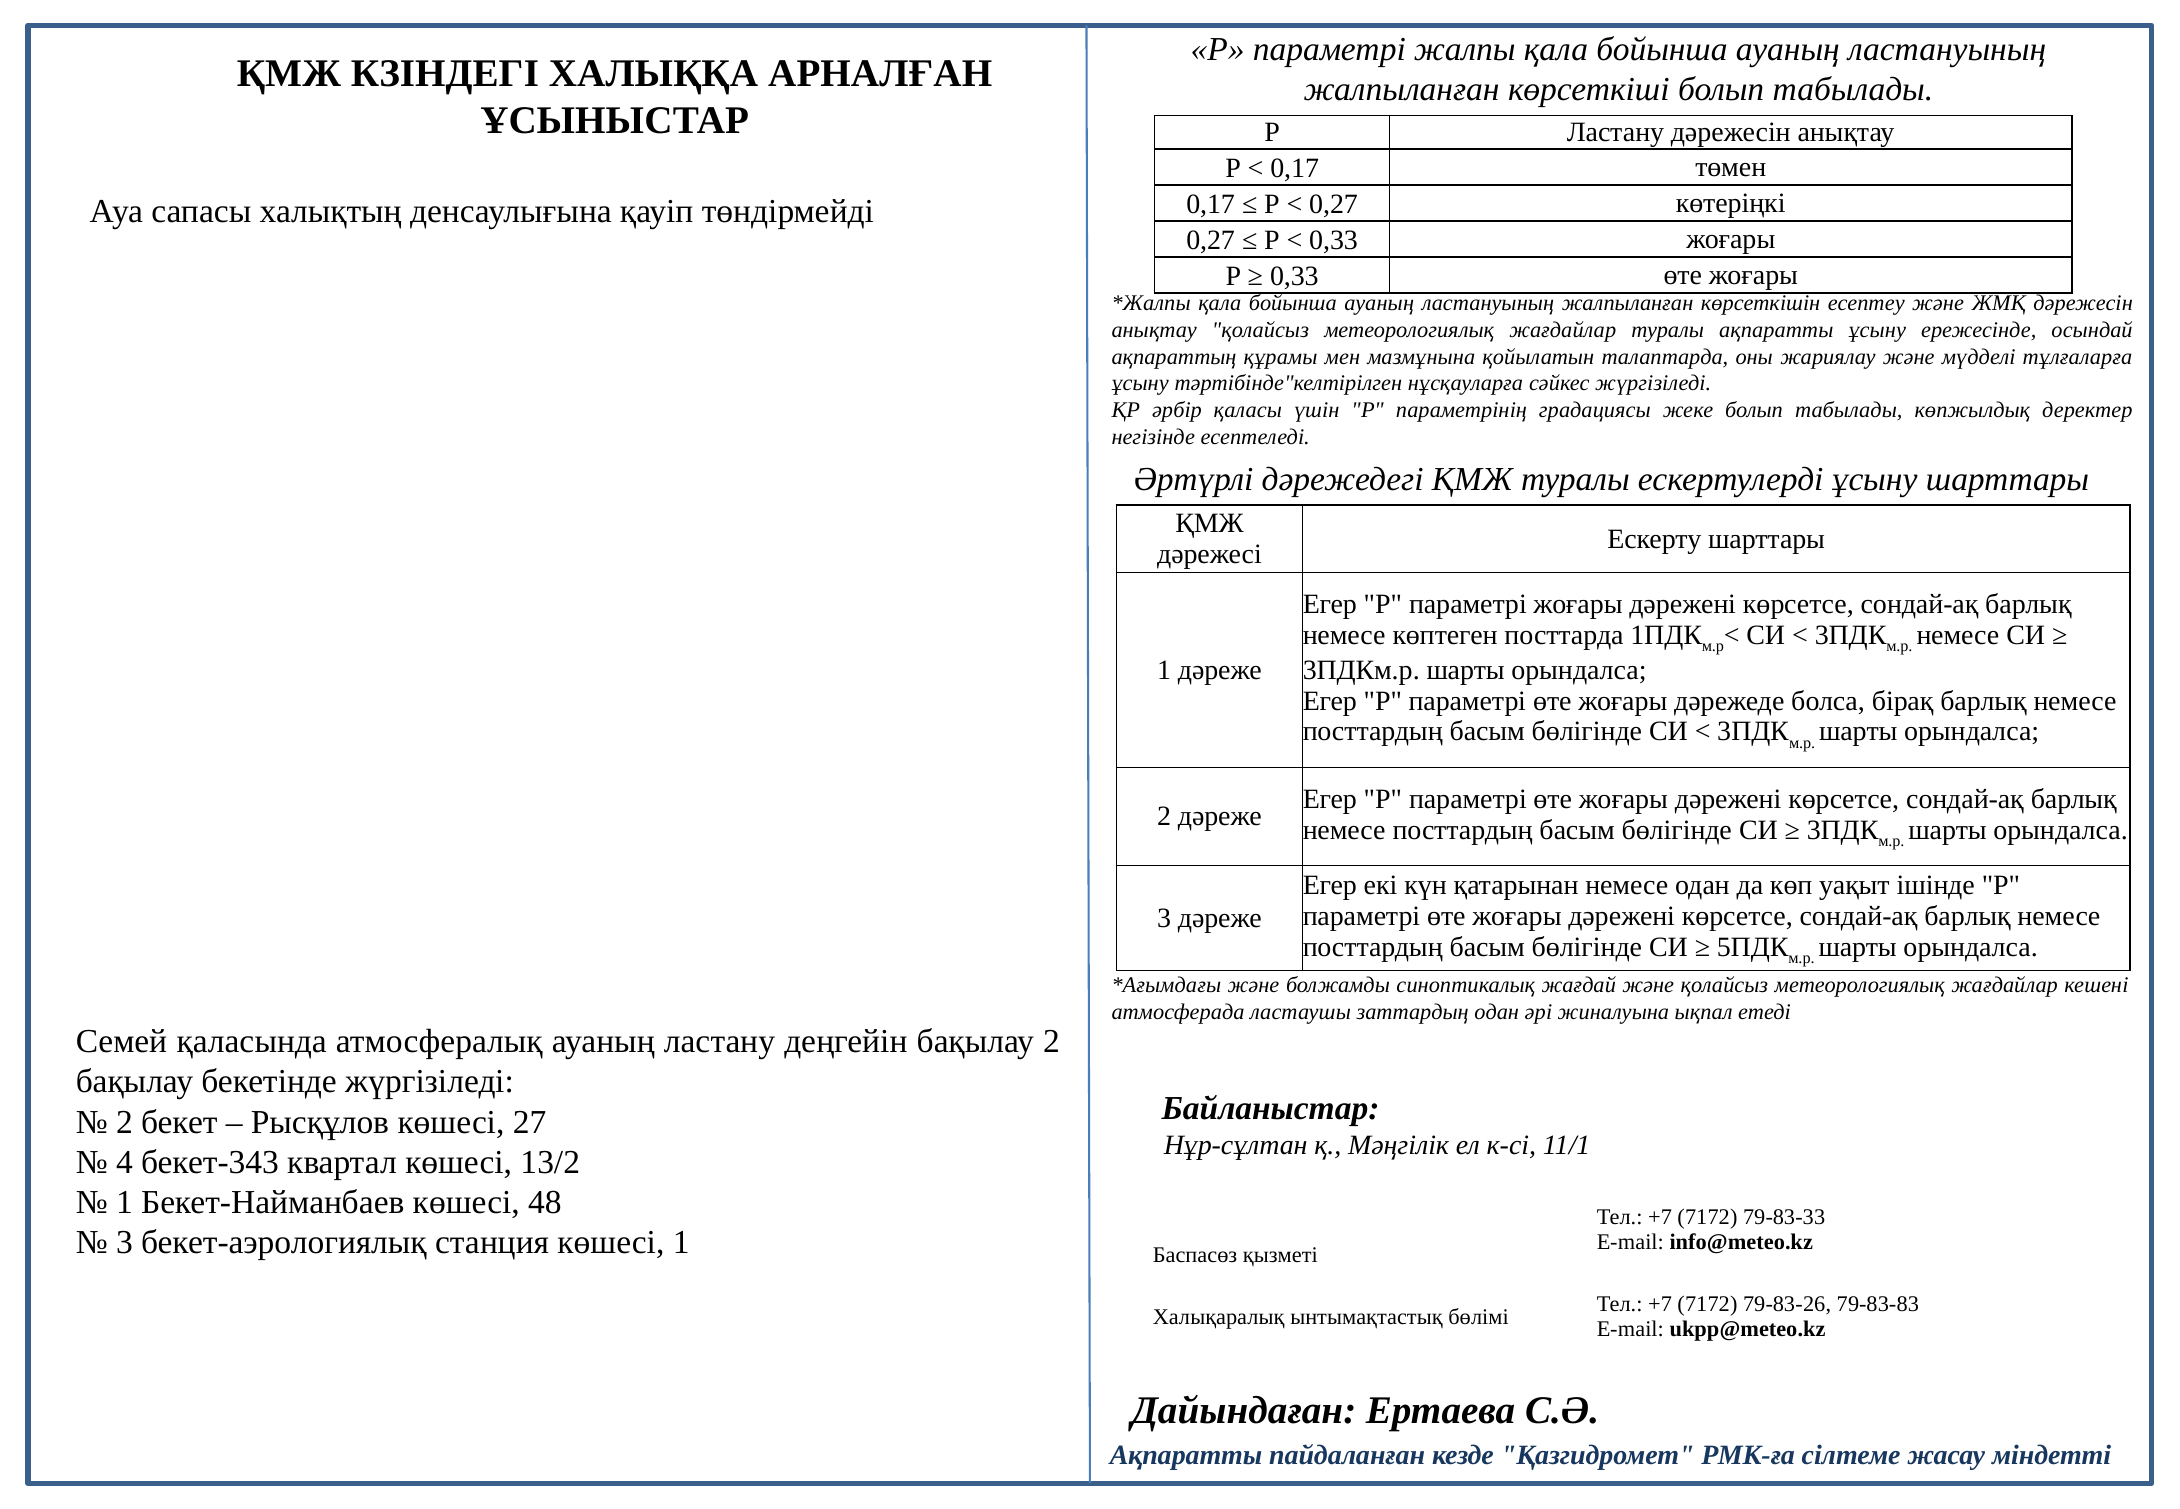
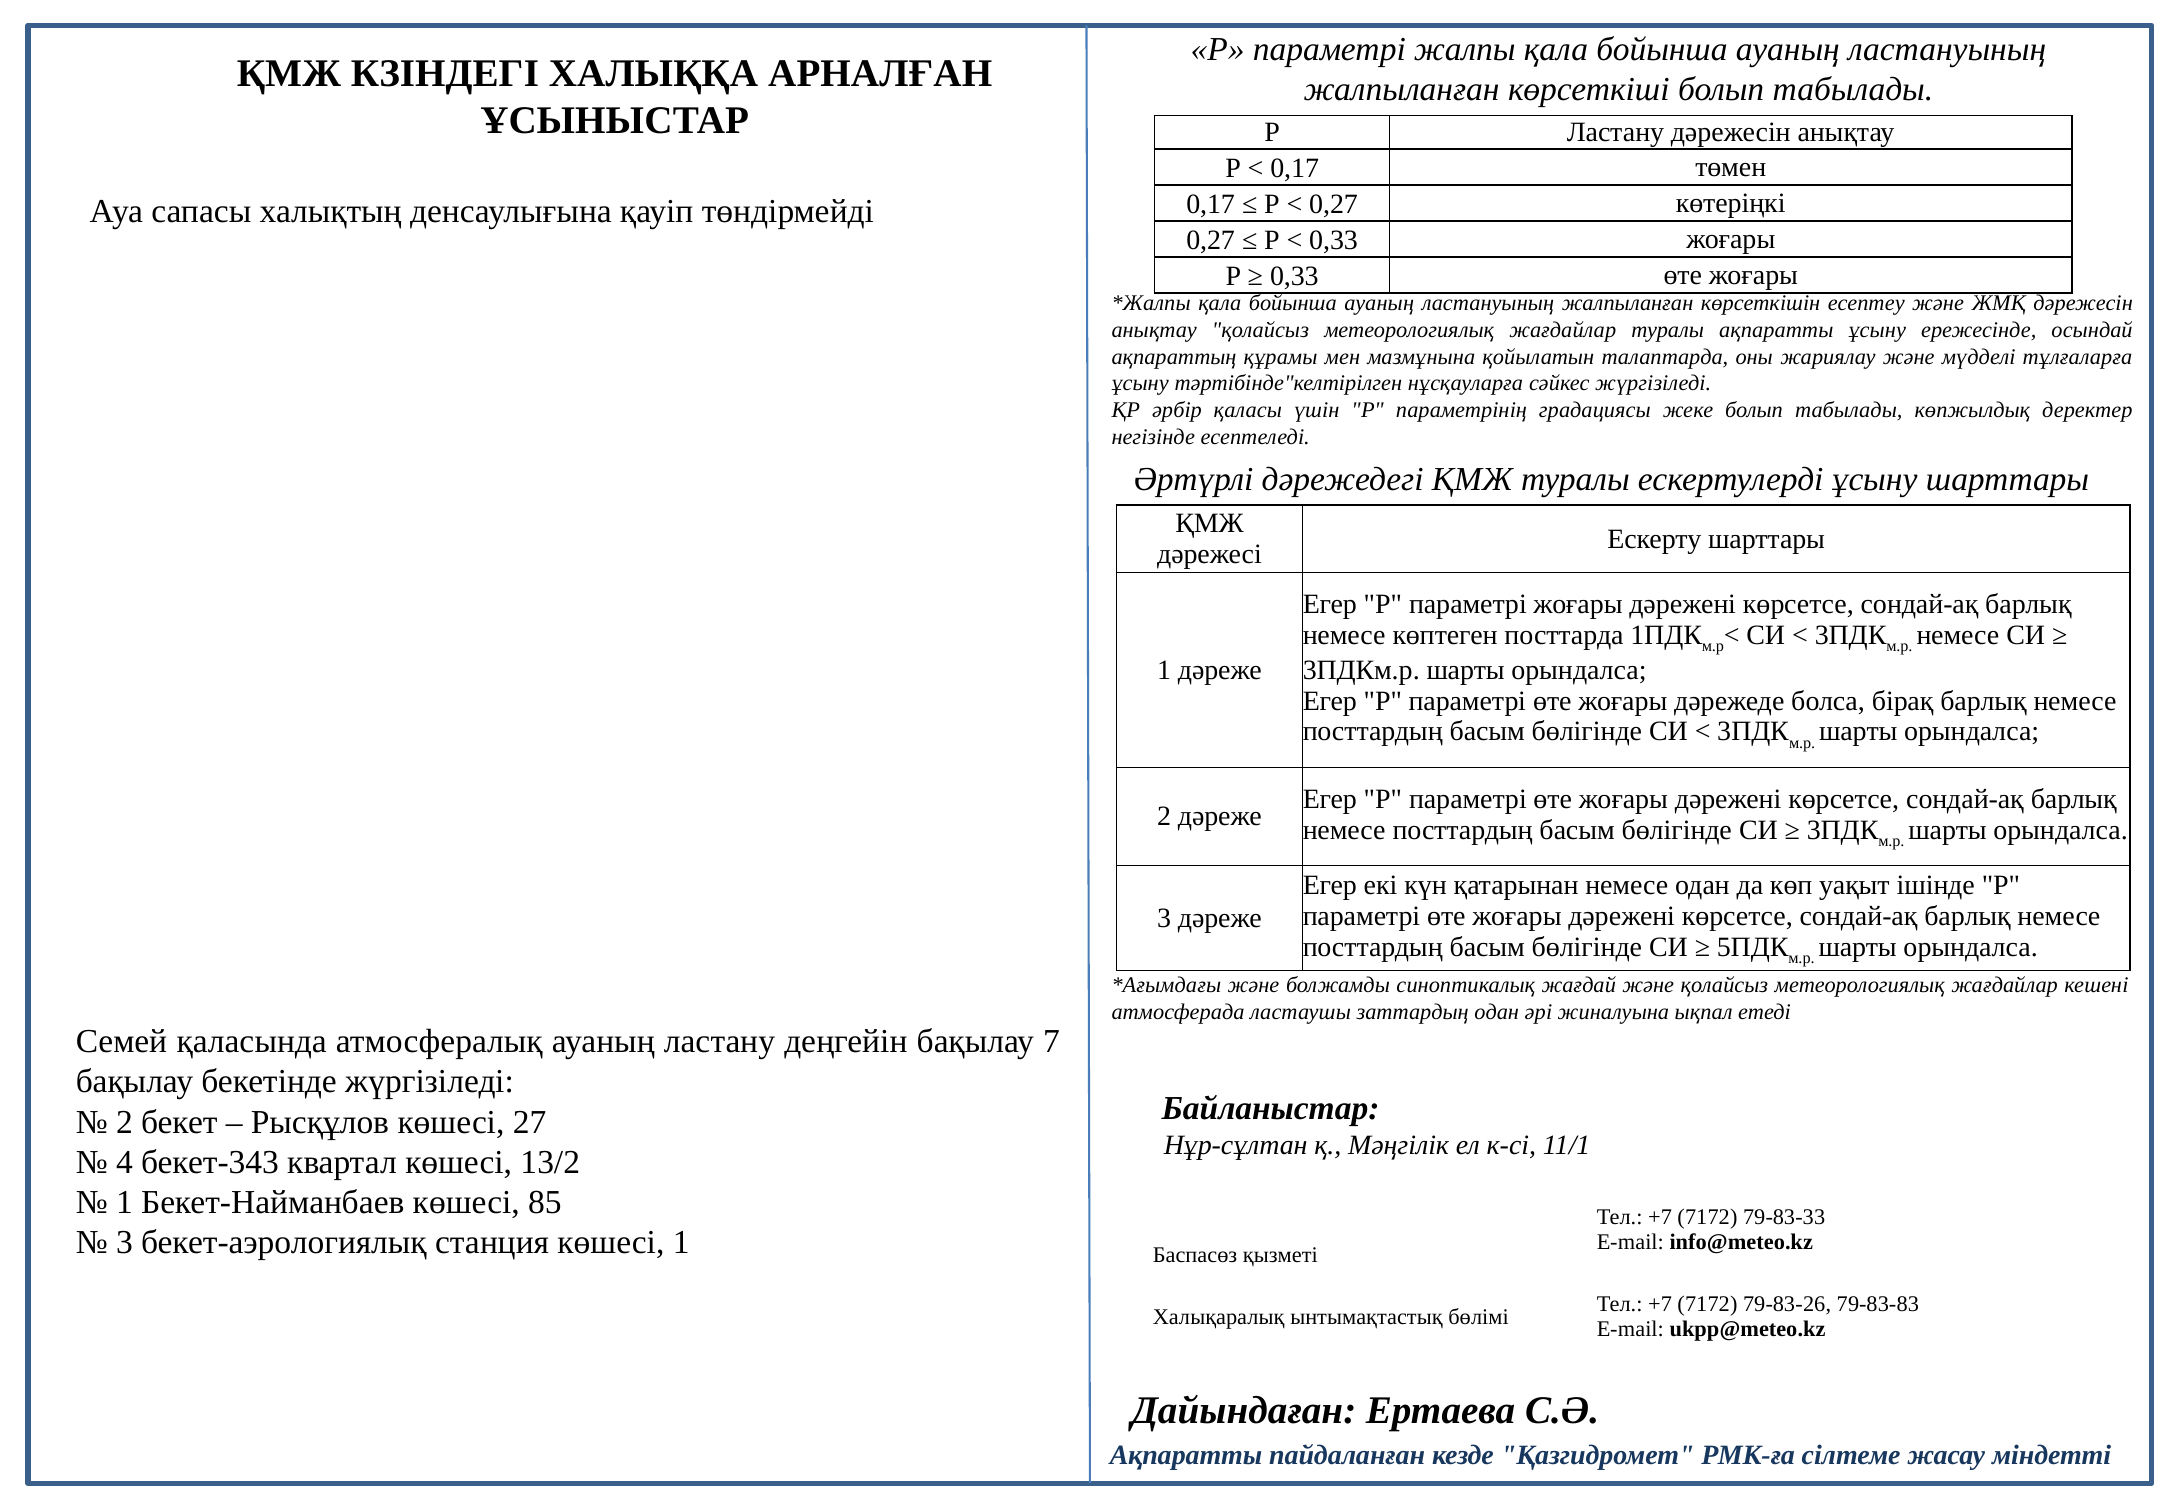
бақылау 2: 2 -> 7
48: 48 -> 85
